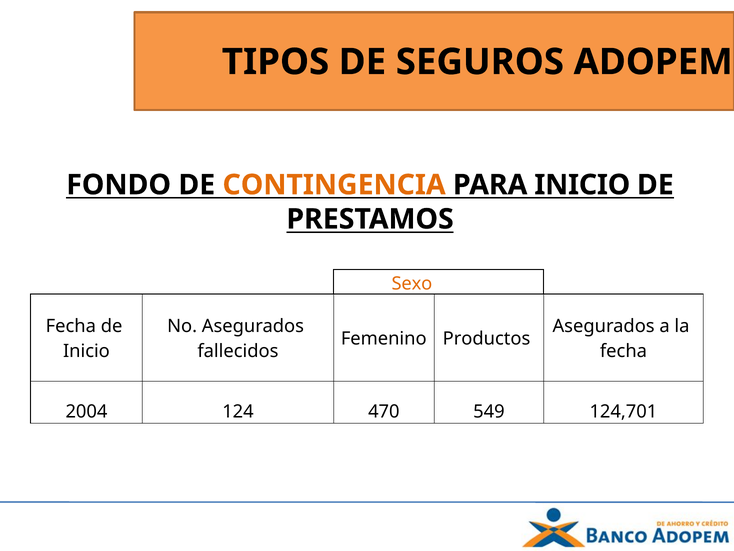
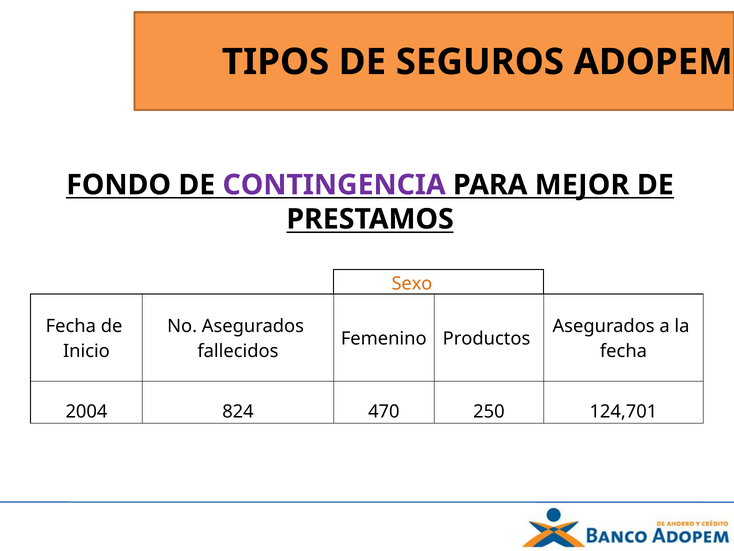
CONTINGENCIA colour: orange -> purple
PARA INICIO: INICIO -> MEJOR
124: 124 -> 824
549: 549 -> 250
